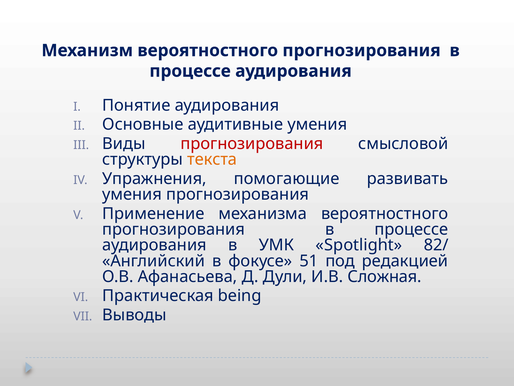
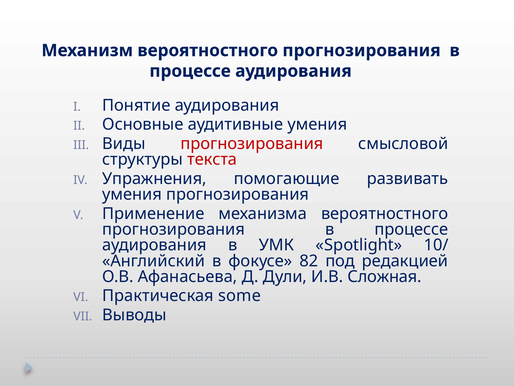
текста colour: orange -> red
82/: 82/ -> 10/
51: 51 -> 82
being: being -> some
